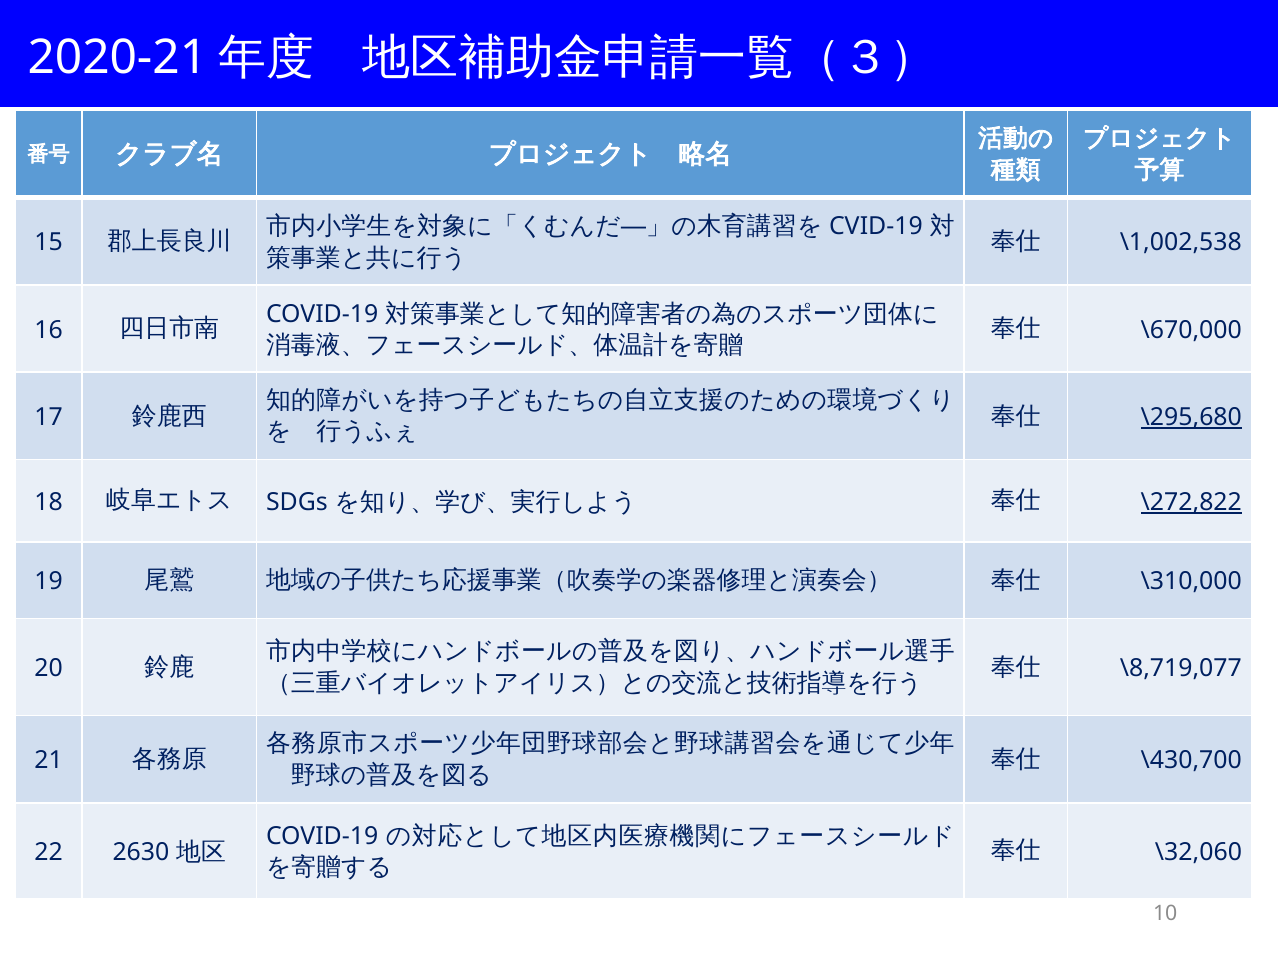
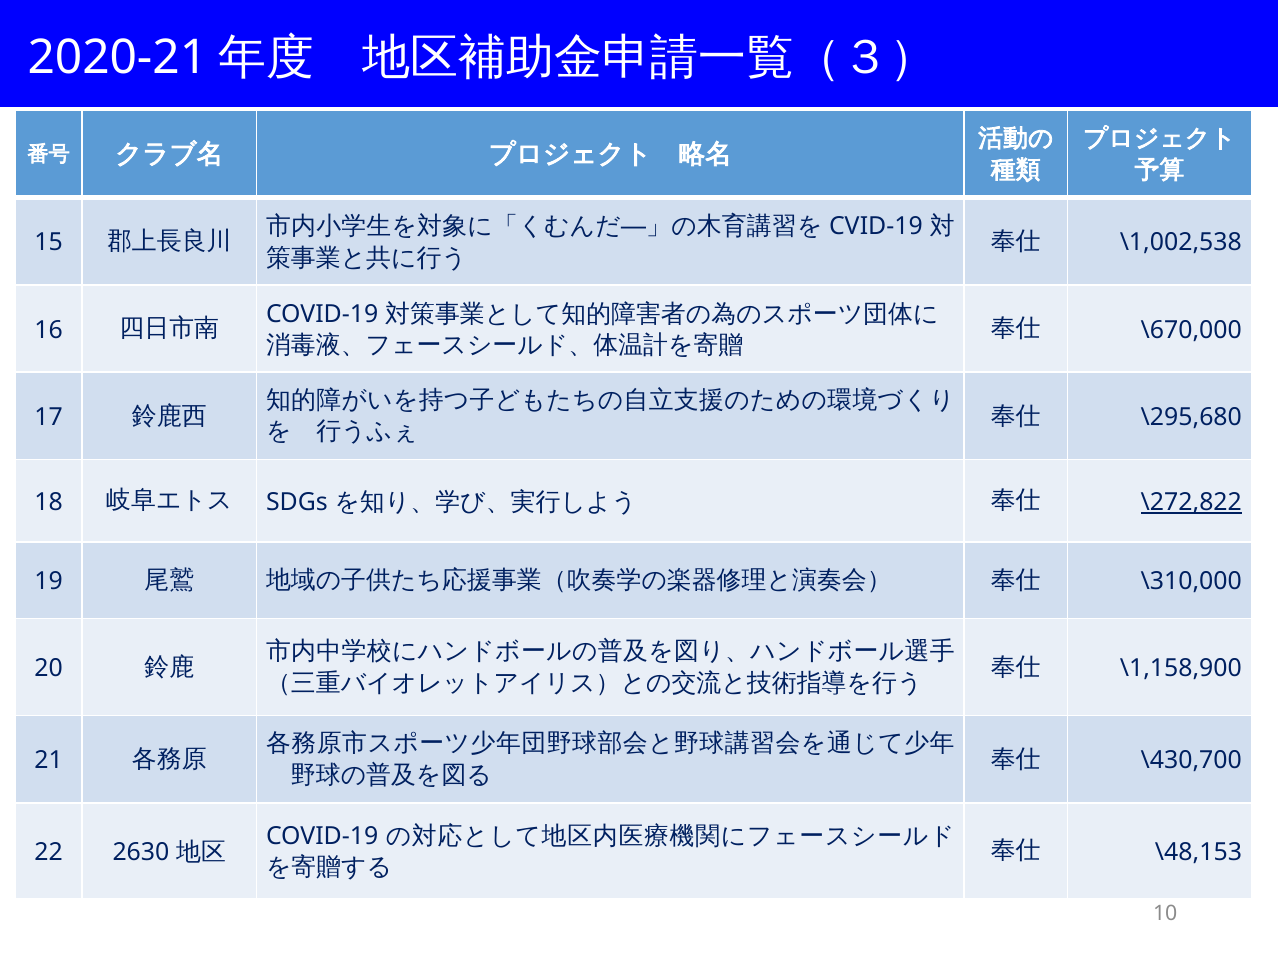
\295,680 underline: present -> none
\8,719,077: \8,719,077 -> \1,158,900
\32,060: \32,060 -> \48,153
